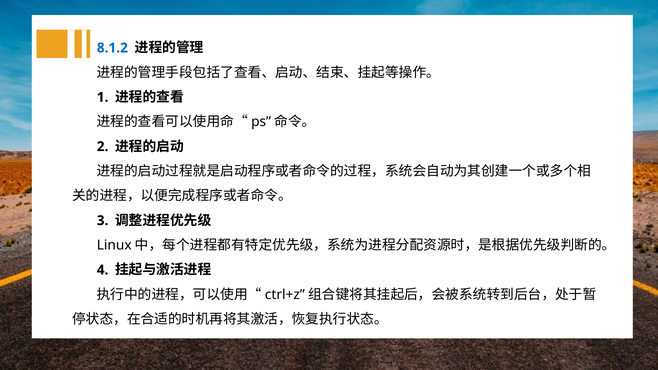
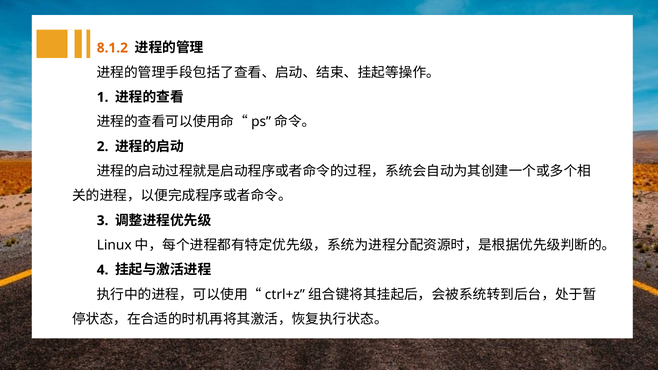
8.1.2 colour: blue -> orange
